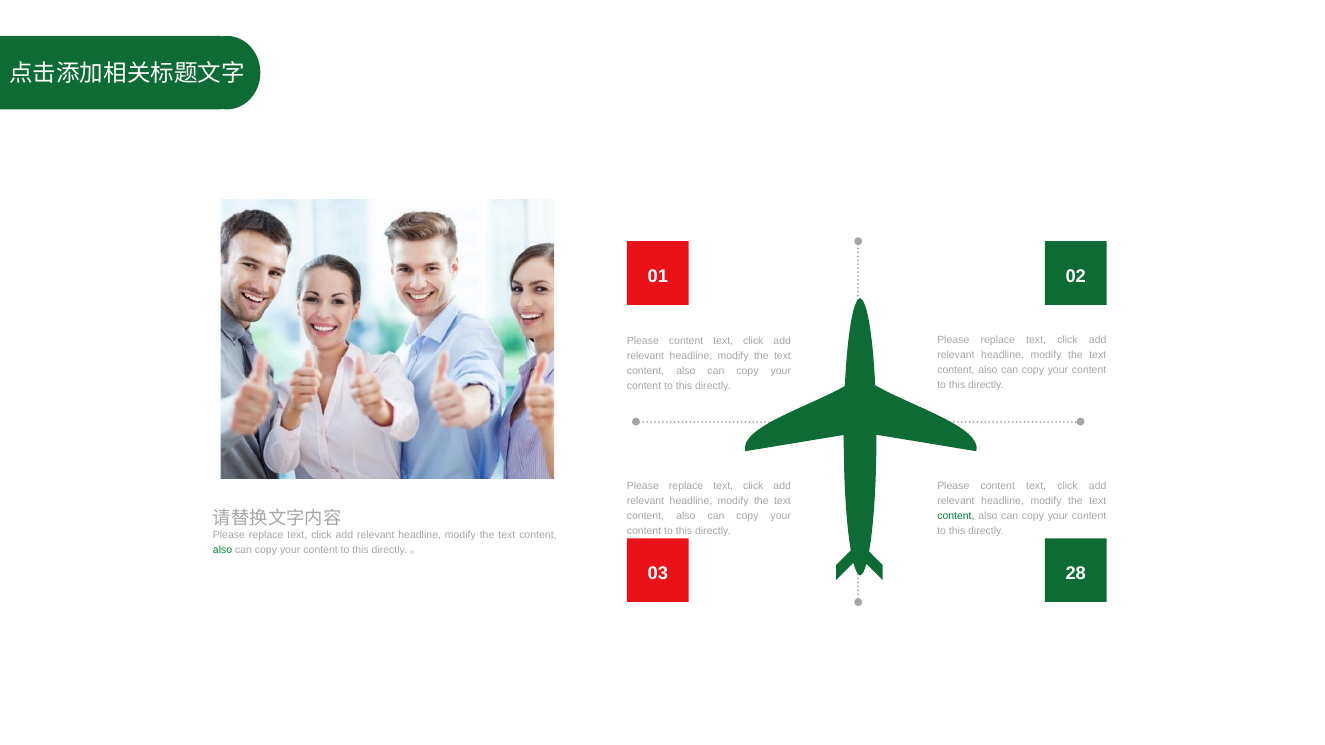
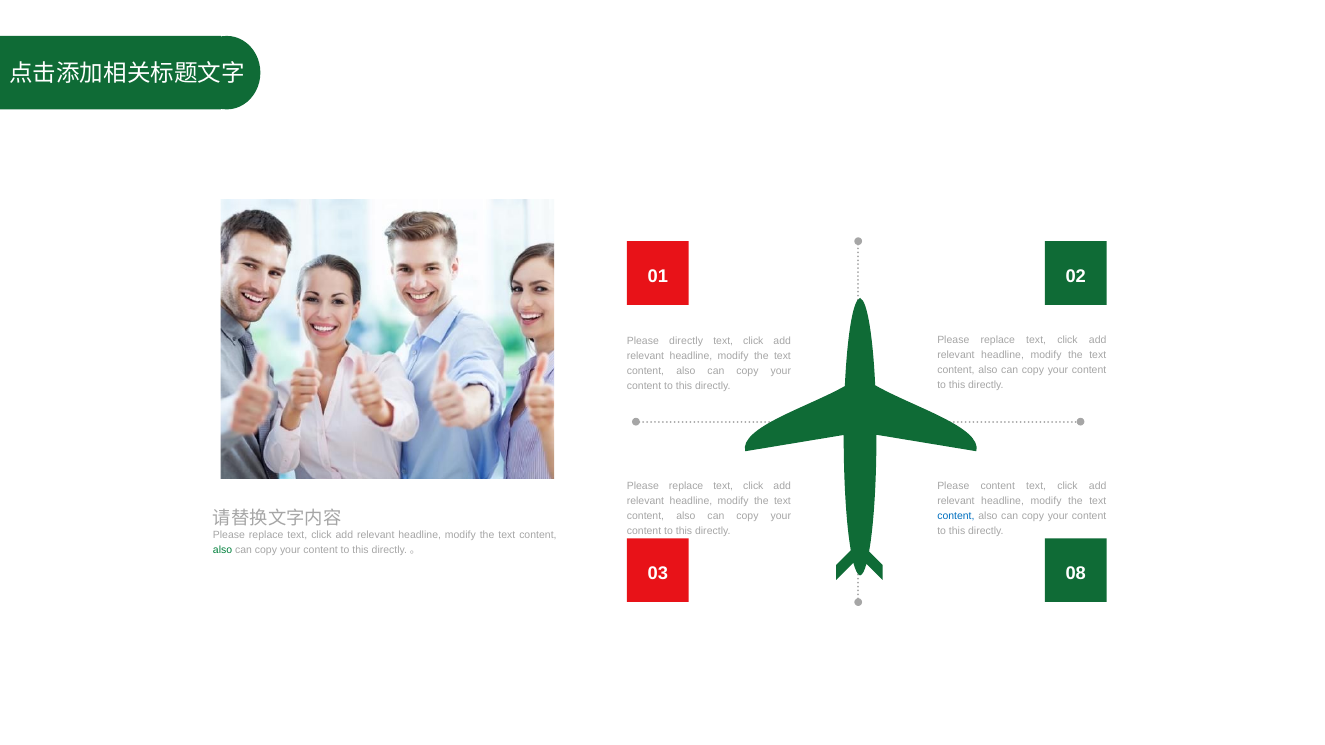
content at (686, 341): content -> directly
content at (956, 516) colour: green -> blue
28: 28 -> 08
